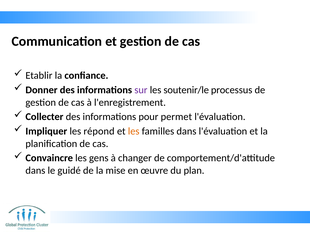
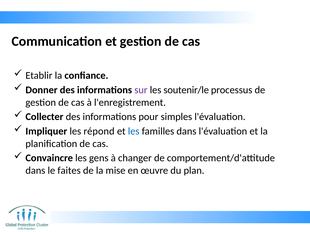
permet: permet -> simples
les at (134, 132) colour: orange -> blue
guidé: guidé -> faites
